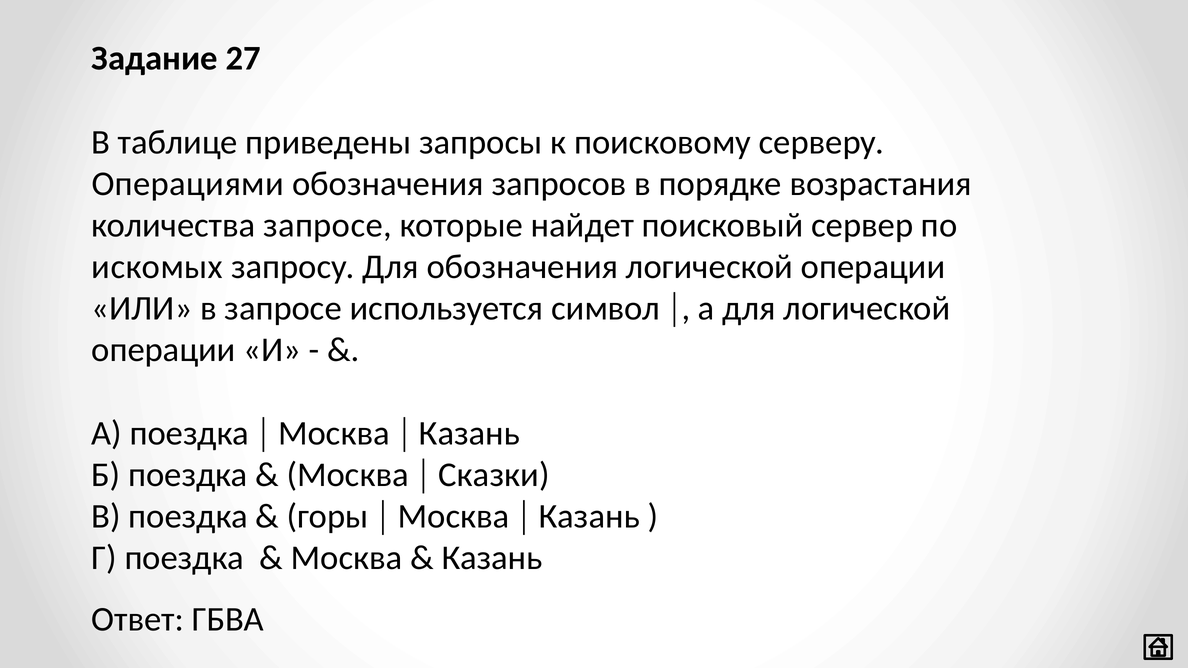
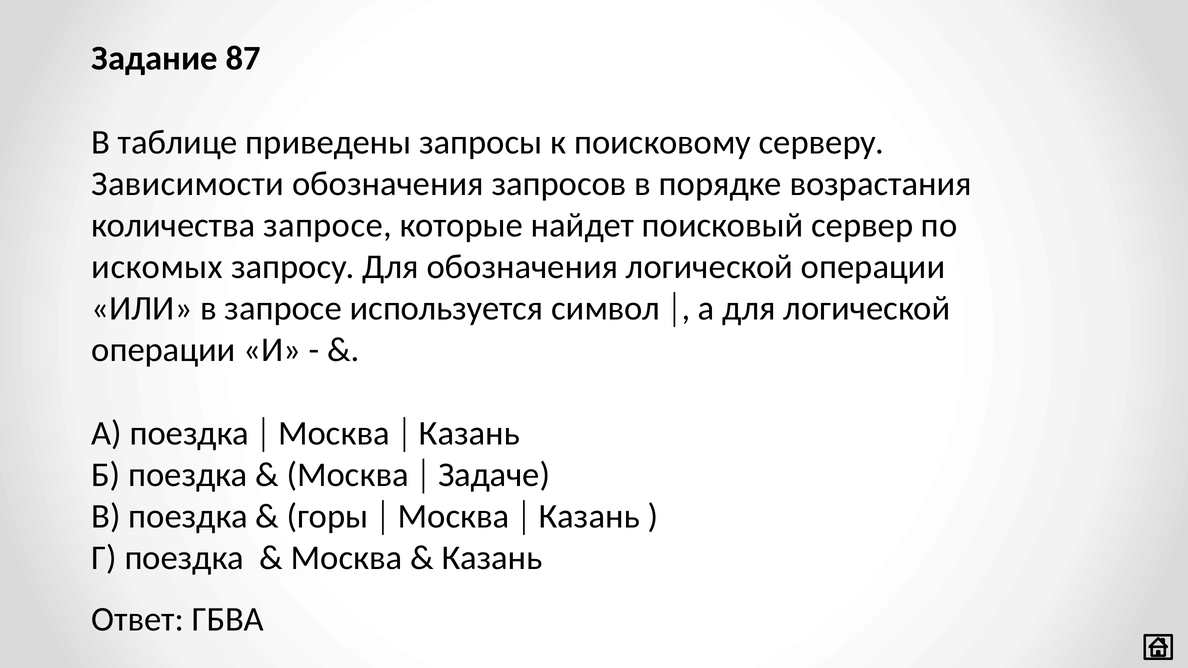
27: 27 -> 87
Операциями: Операциями -> Зависимости
Сказки: Сказки -> Задаче
